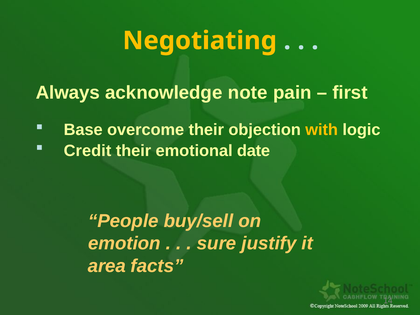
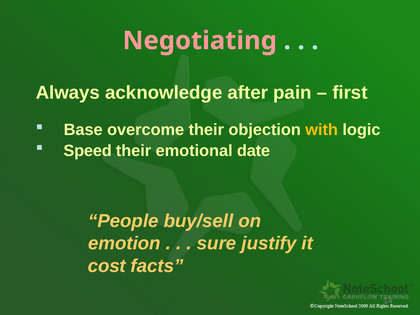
Negotiating colour: yellow -> pink
note: note -> after
Credit: Credit -> Speed
area: area -> cost
